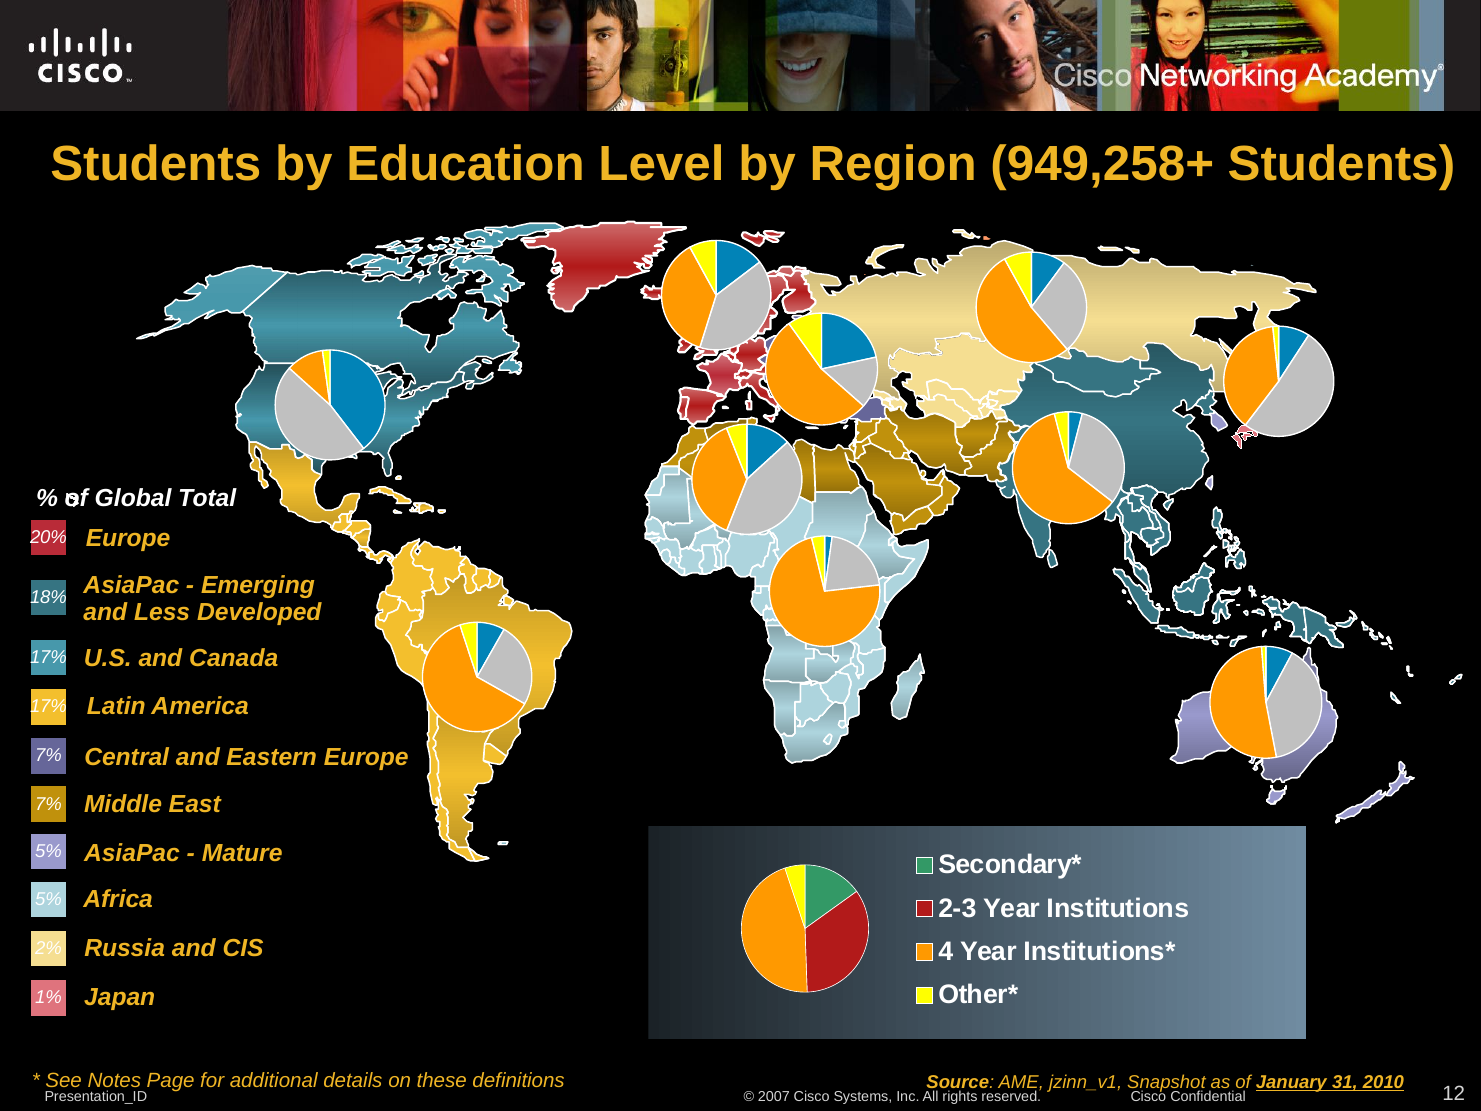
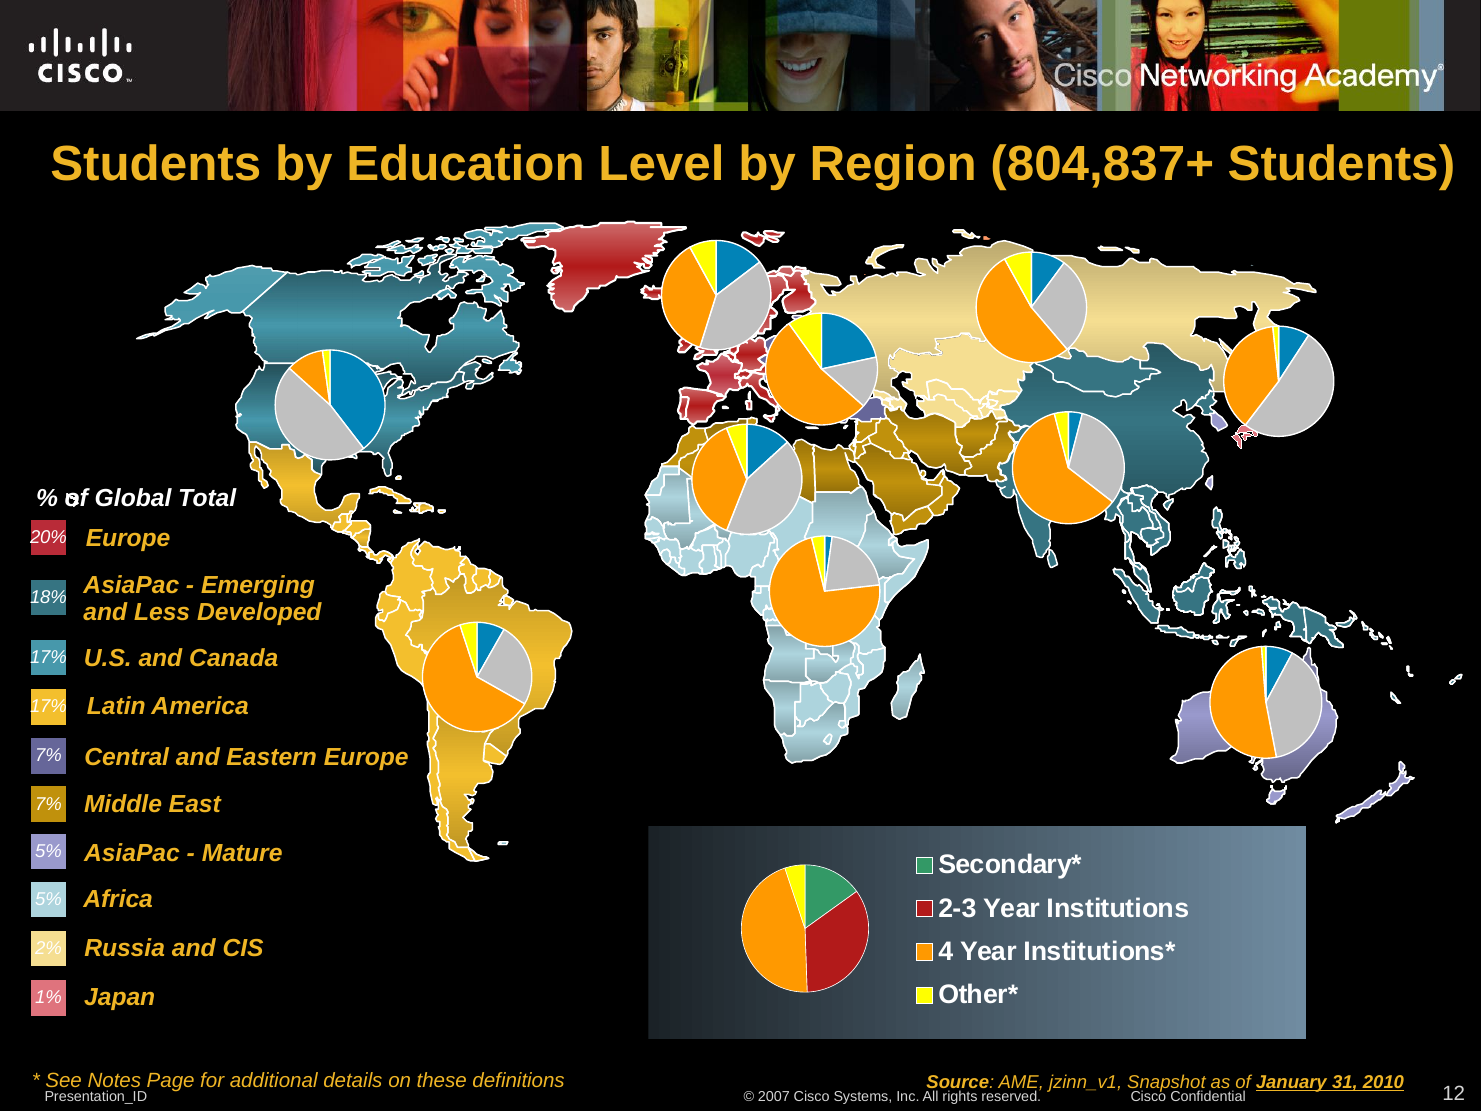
949,258+: 949,258+ -> 804,837+
